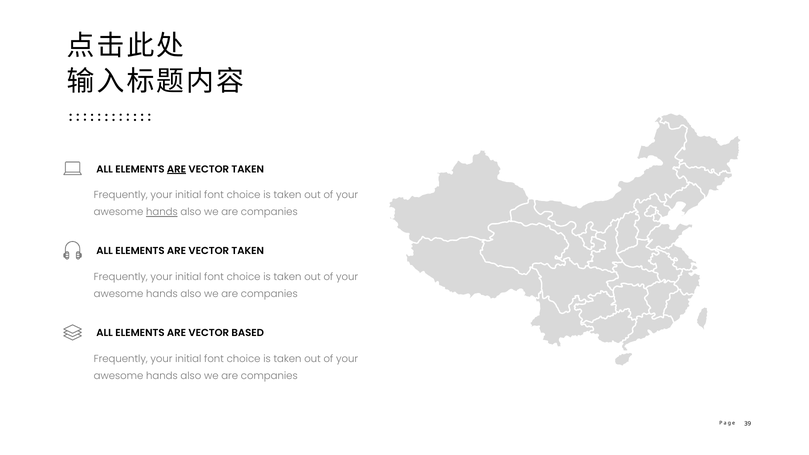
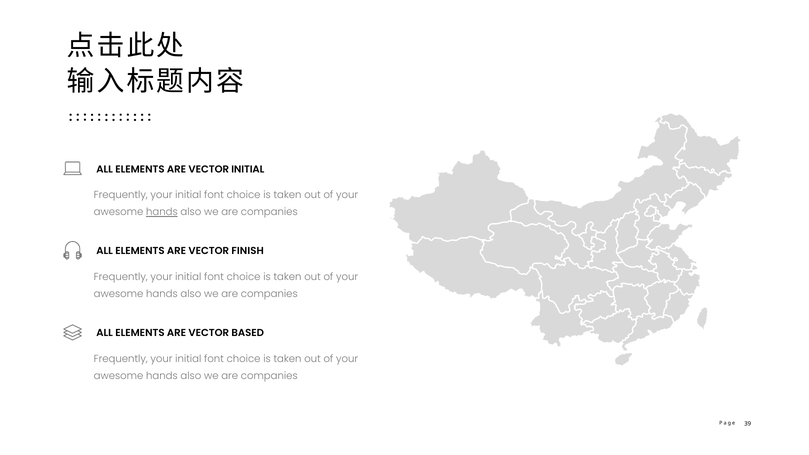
ARE at (177, 169) underline: present -> none
TAKEN at (248, 169): TAKEN -> INITIAL
TAKEN at (248, 251): TAKEN -> FINISH
